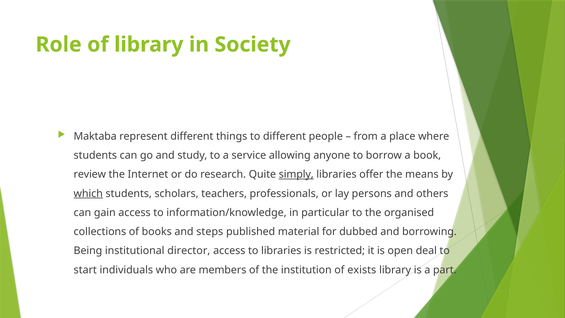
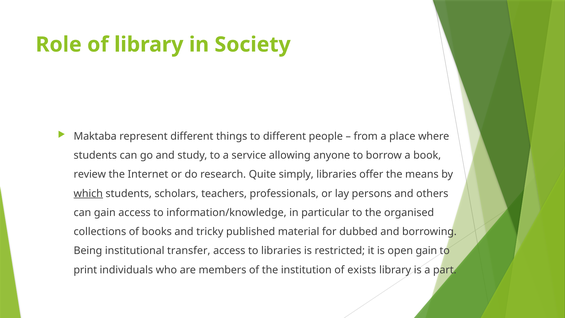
simply underline: present -> none
steps: steps -> tricky
director: director -> transfer
open deal: deal -> gain
start: start -> print
